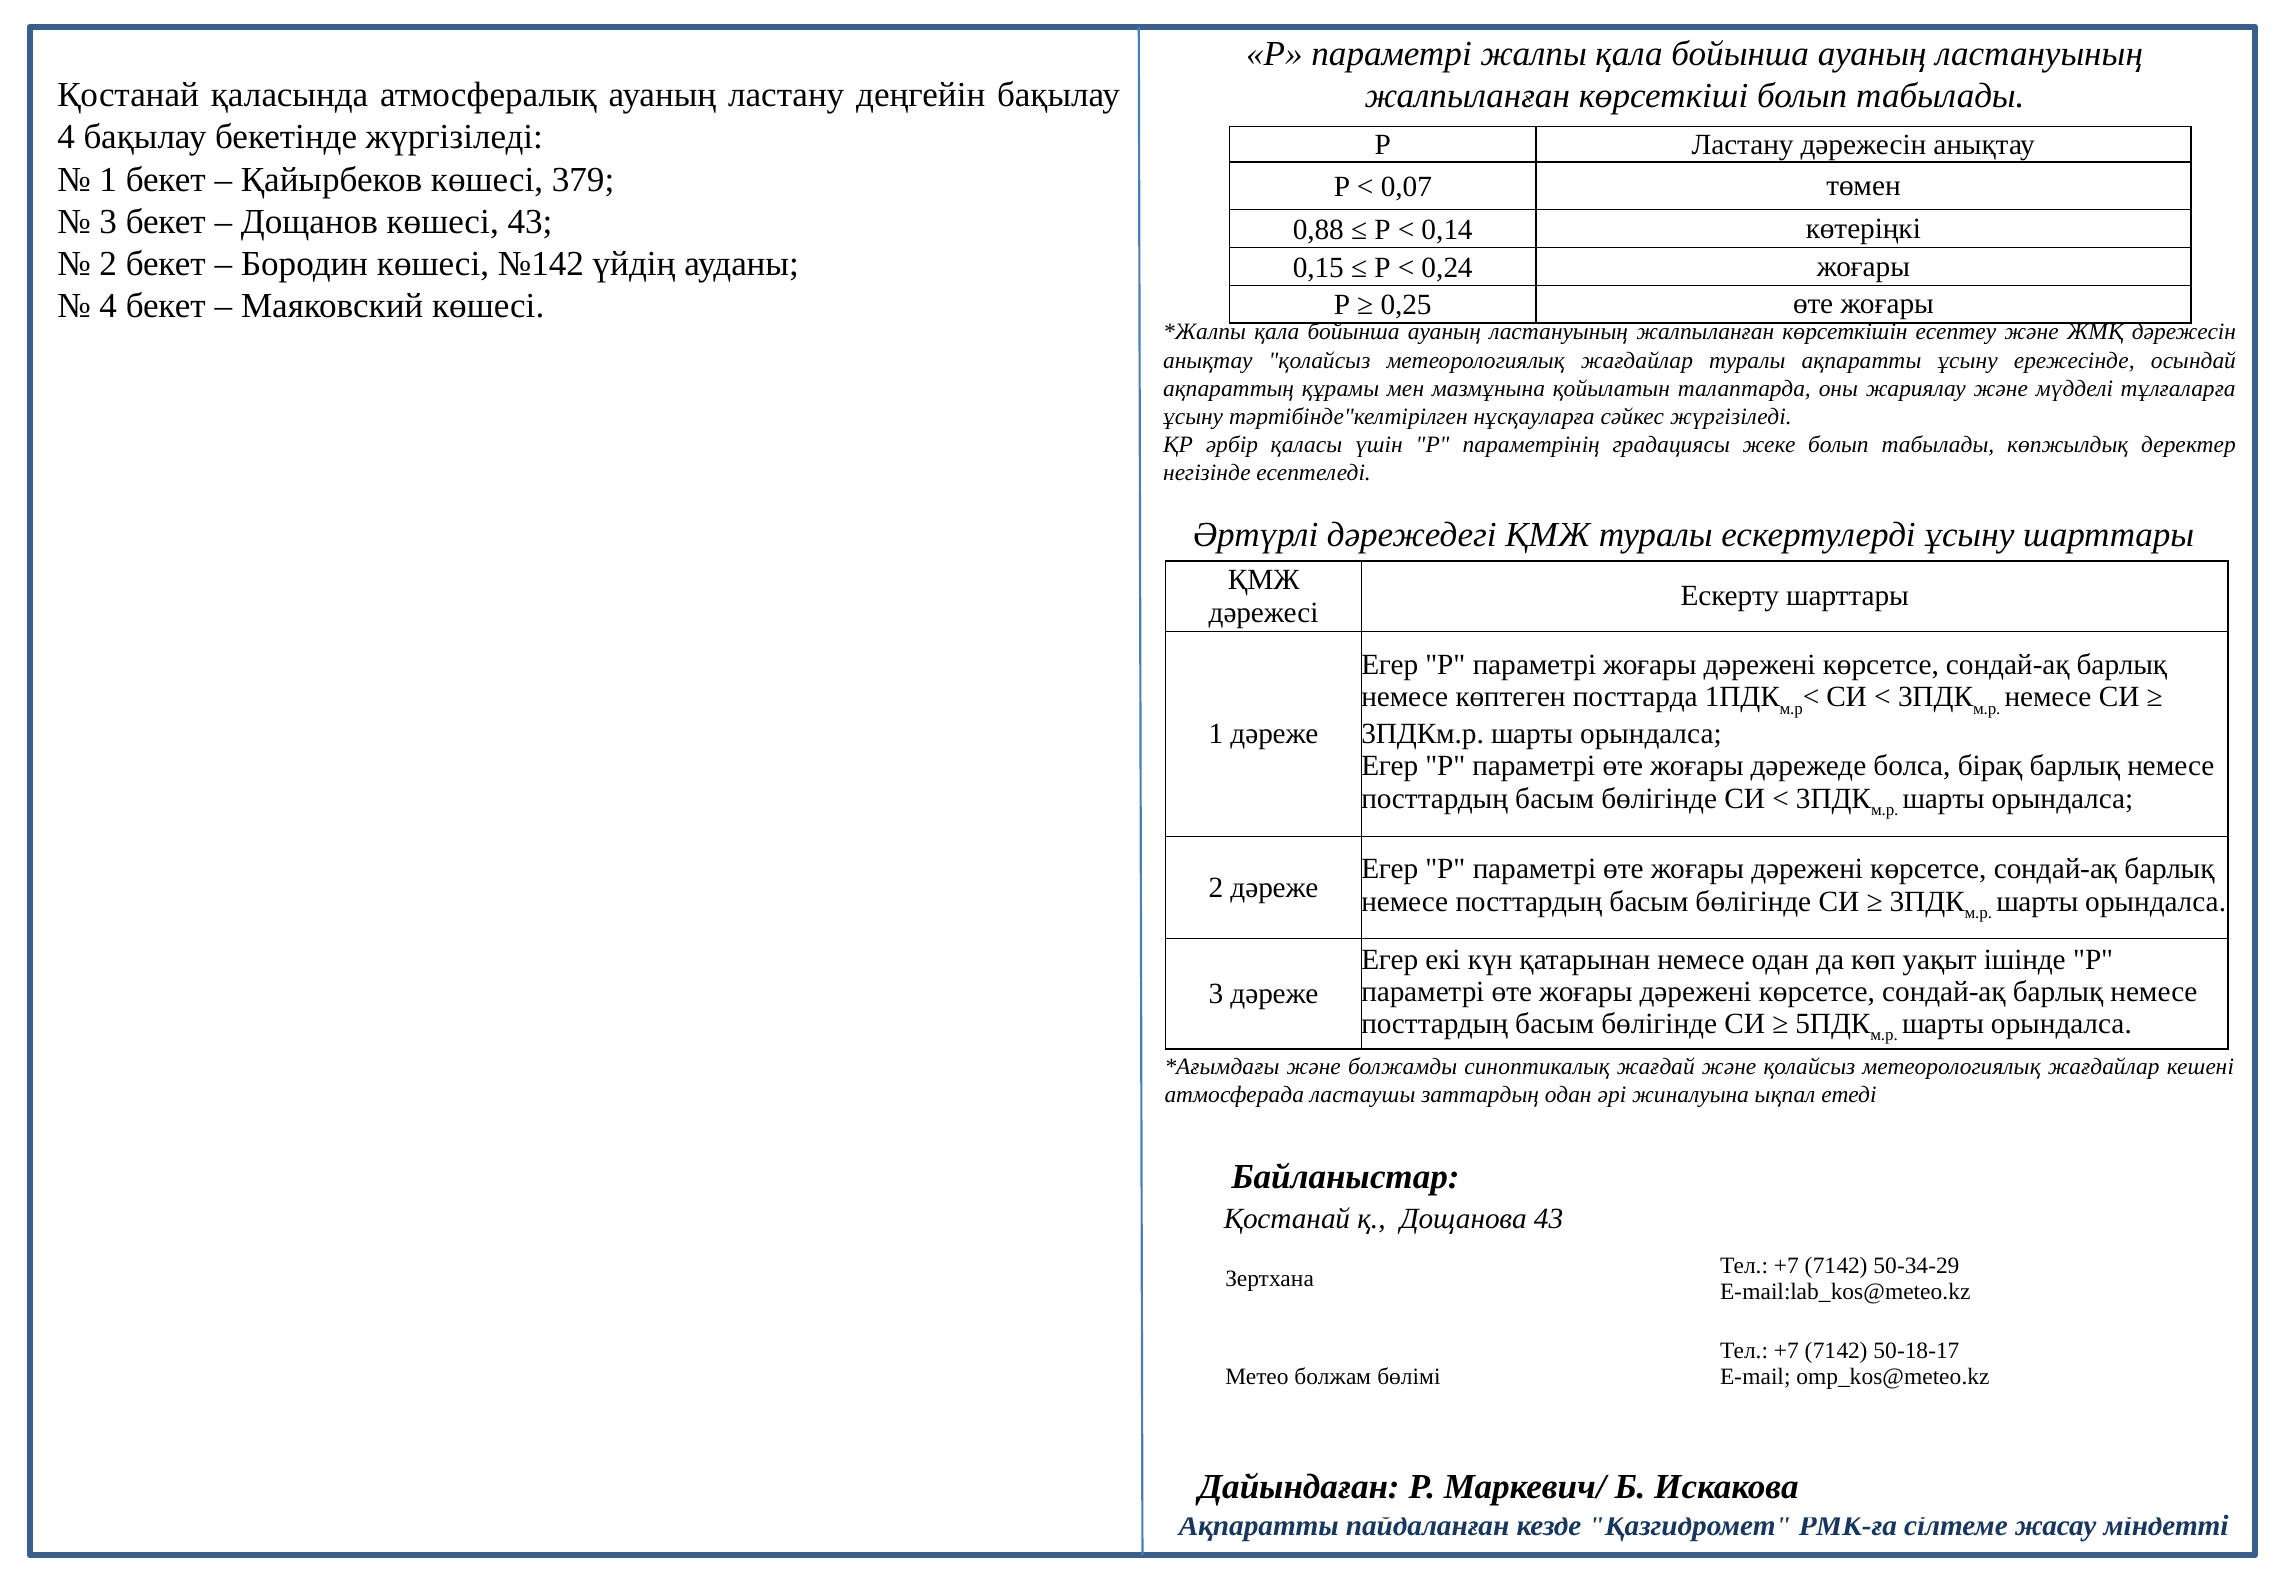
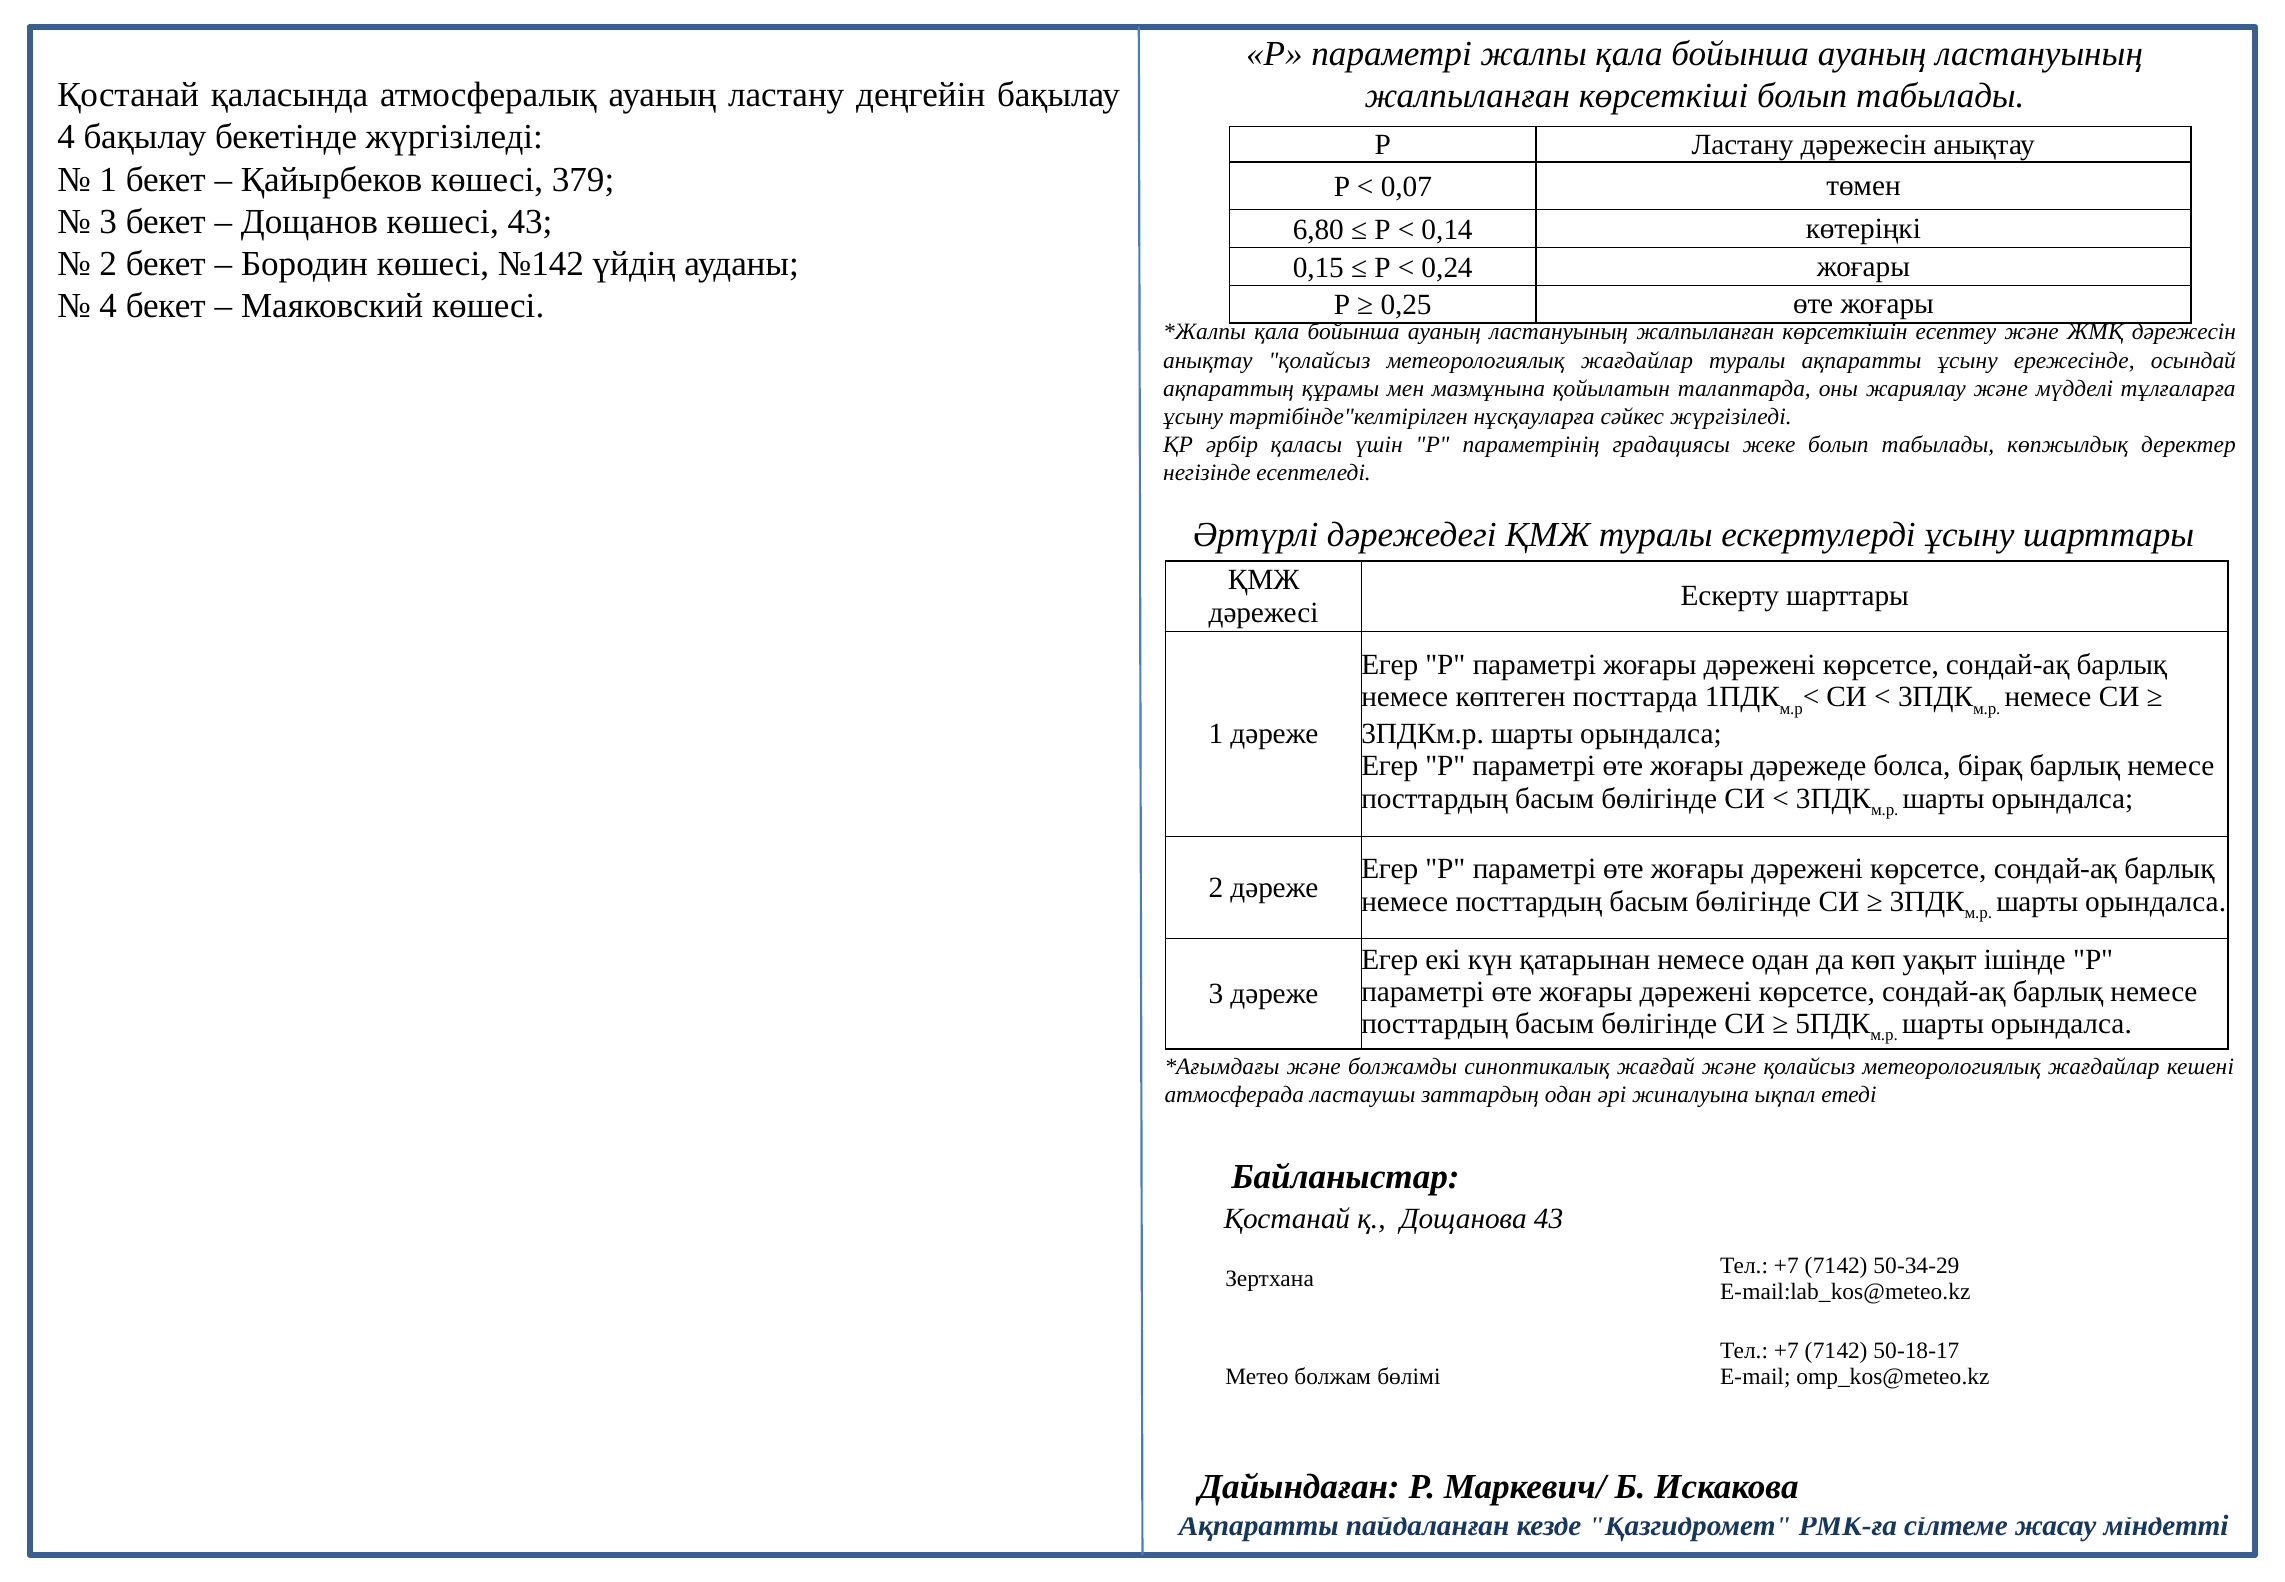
0,88: 0,88 -> 6,80
